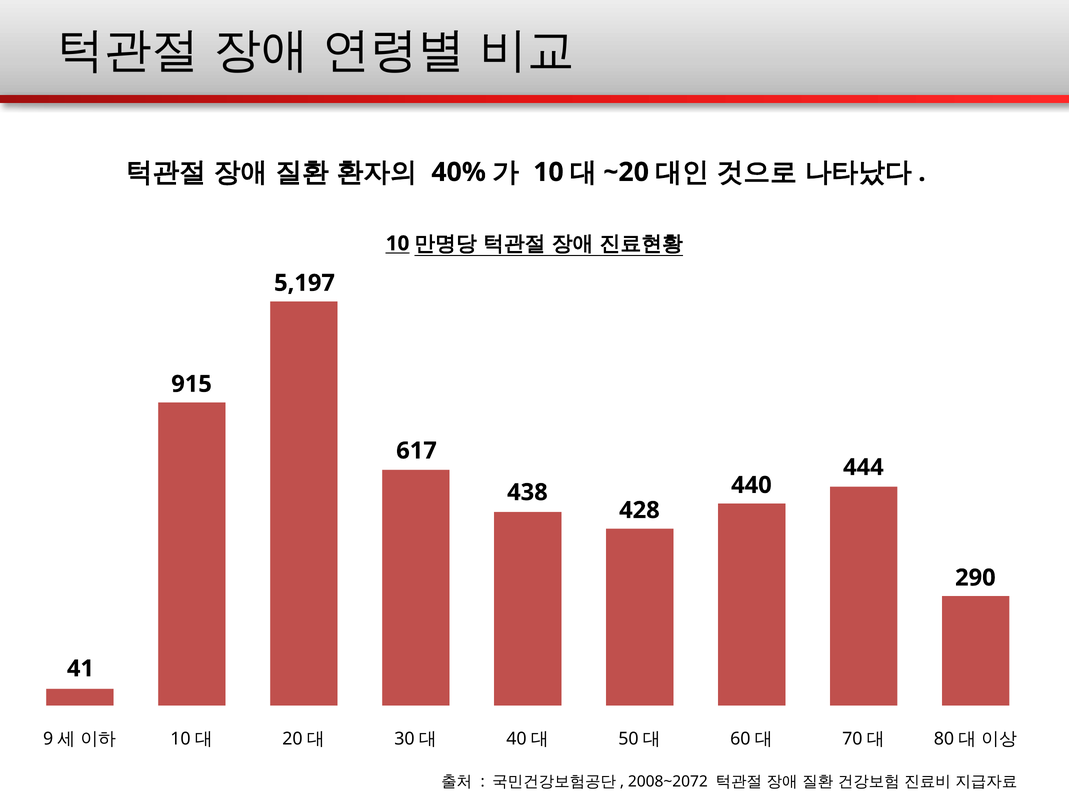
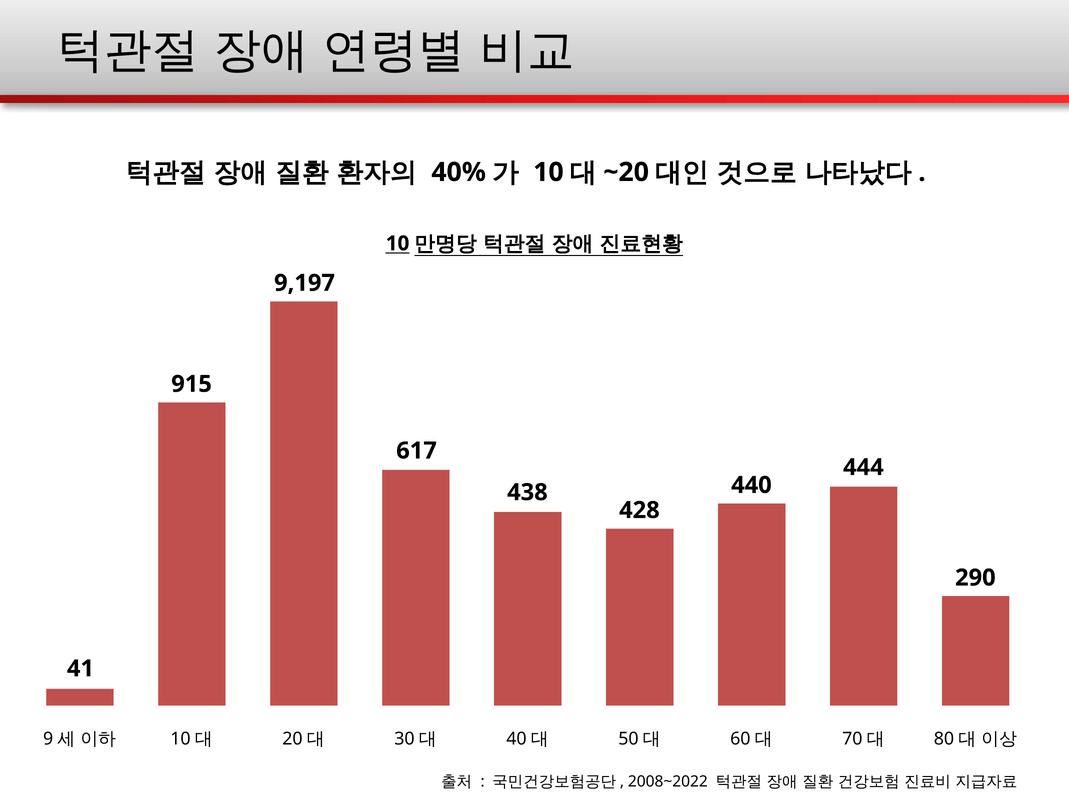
5,197: 5,197 -> 9,197
2008~2072: 2008~2072 -> 2008~2022
